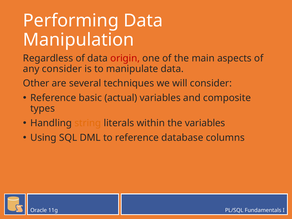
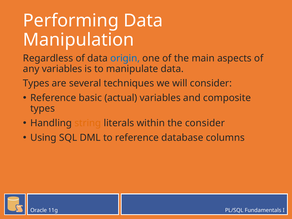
origin colour: red -> blue
any consider: consider -> variables
Other at (36, 83): Other -> Types
the variables: variables -> consider
